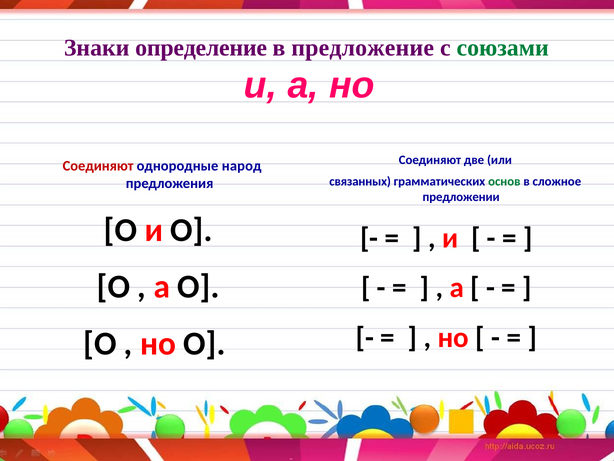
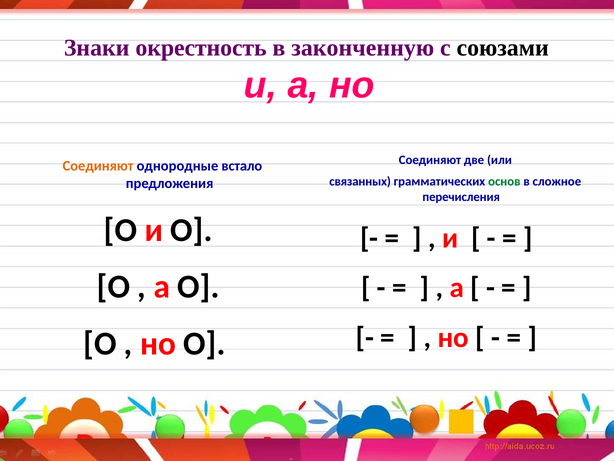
определение: определение -> окрестность
предложение: предложение -> законченную
союзами colour: green -> black
Соединяют at (98, 166) colour: red -> orange
народ: народ -> встало
предложении: предложении -> перечисления
